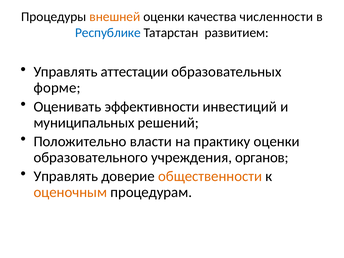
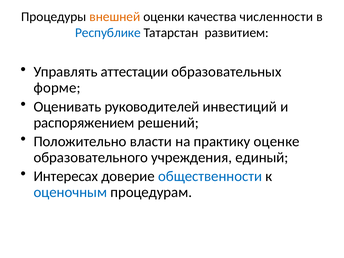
эффективности: эффективности -> руководителей
муниципальных: муниципальных -> распоряжением
практику оценки: оценки -> оценке
органов: органов -> единый
Управлять at (66, 176): Управлять -> Интересах
общественности colour: orange -> blue
оценочным colour: orange -> blue
